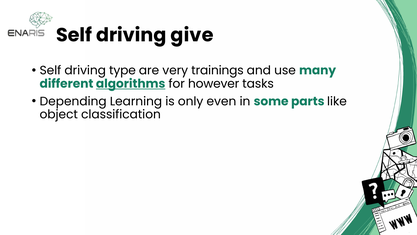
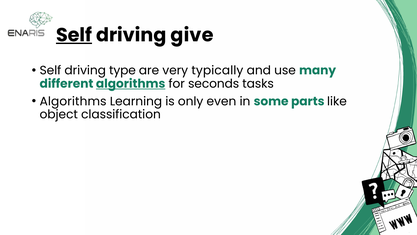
Self at (74, 35) underline: none -> present
trainings: trainings -> typically
however: however -> seconds
Depending at (73, 101): Depending -> Algorithms
